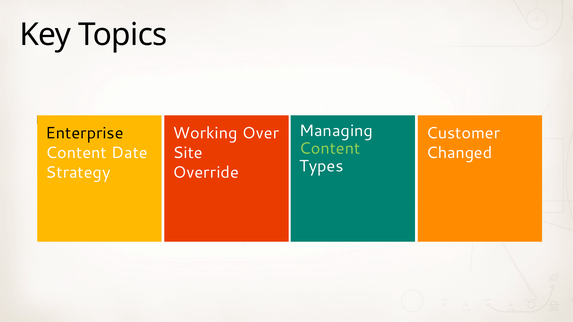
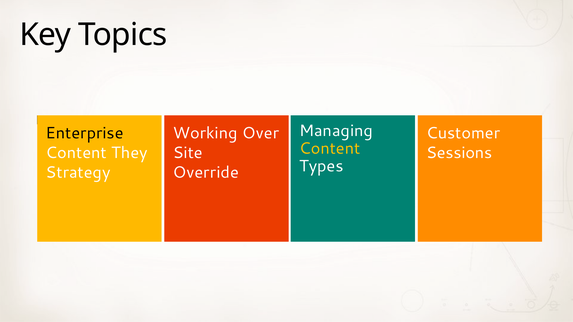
Content at (330, 149) colour: light green -> yellow
Date: Date -> They
Changed: Changed -> Sessions
